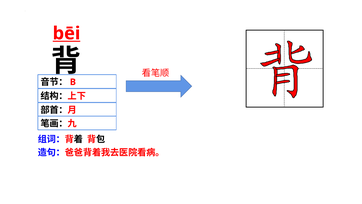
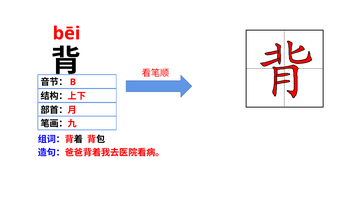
bēi underline: present -> none
